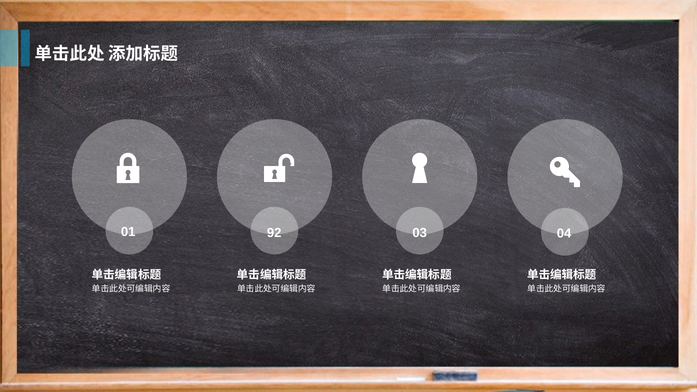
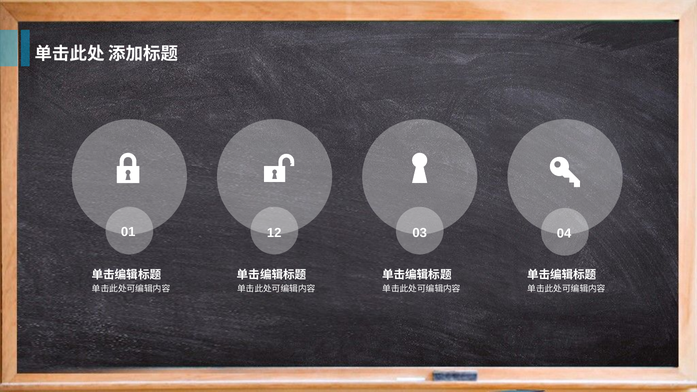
92: 92 -> 12
